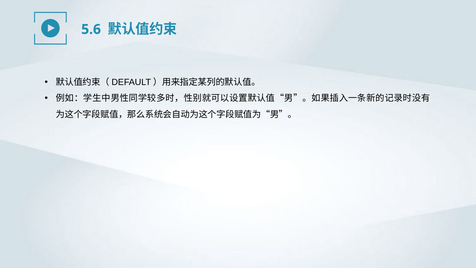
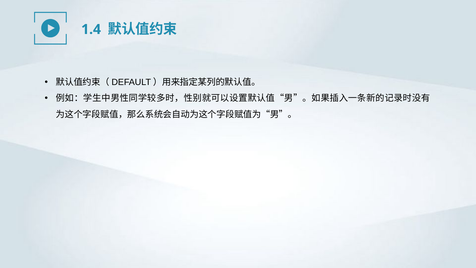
5.6: 5.6 -> 1.4
